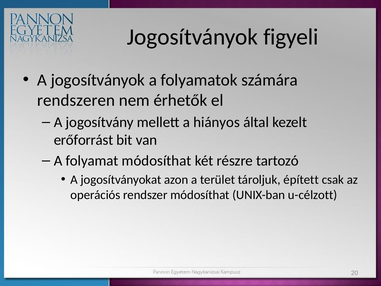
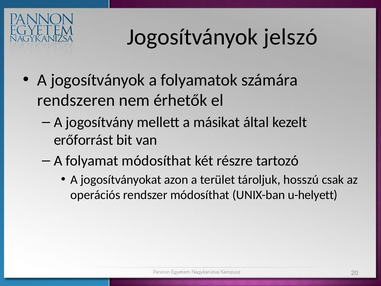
figyeli: figyeli -> jelszó
hiányos: hiányos -> másikat
épített: épített -> hosszú
u-célzott: u-célzott -> u-helyett
